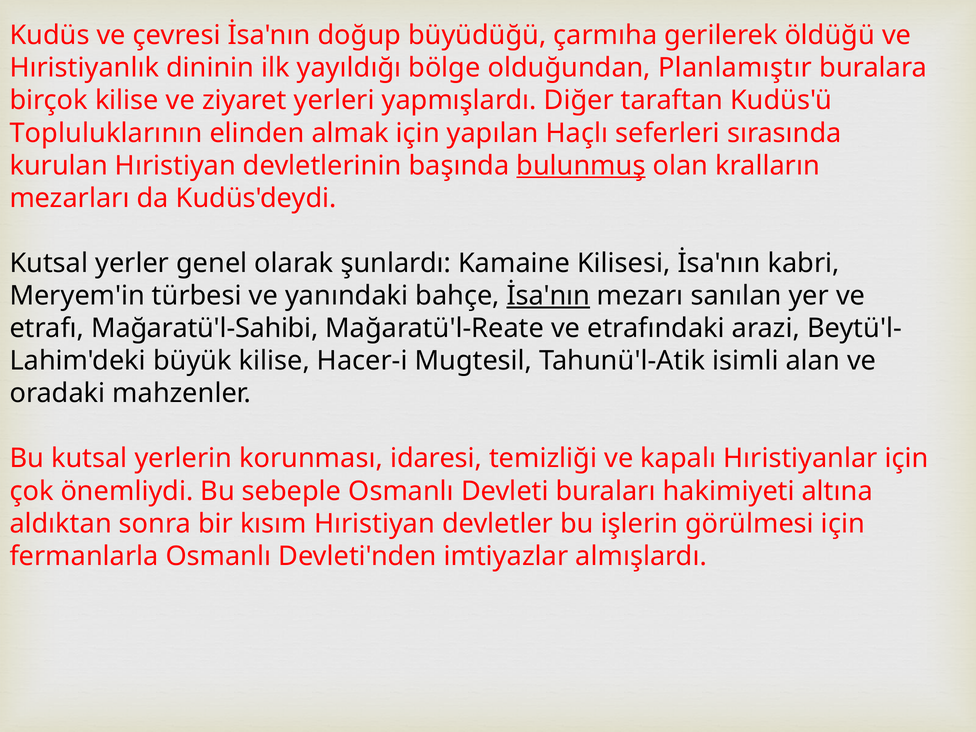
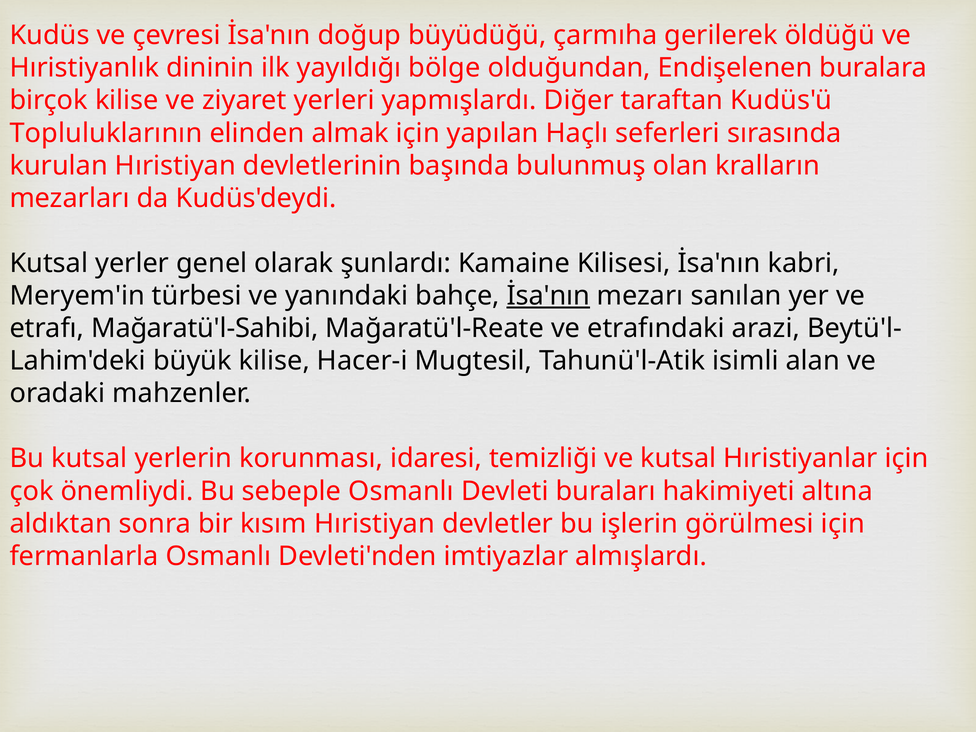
Planlamıştır: Planlamıştır -> Endişelenen
bulunmuş underline: present -> none
ve kapalı: kapalı -> kutsal
